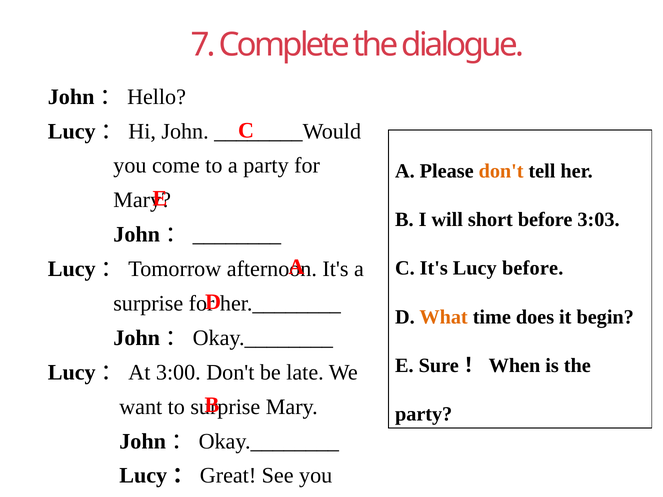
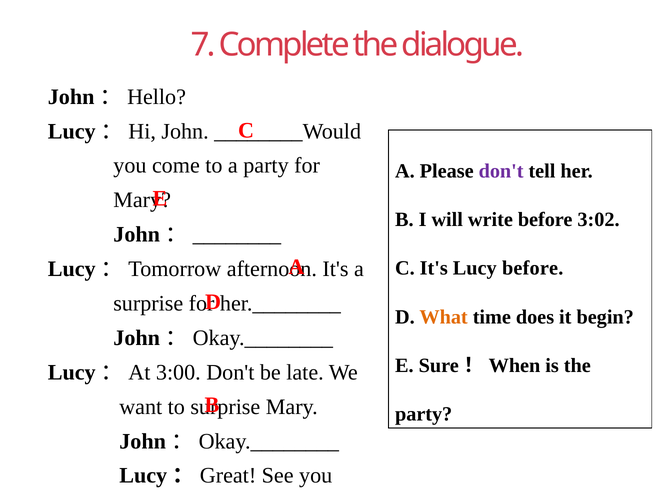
don't at (501, 171) colour: orange -> purple
short: short -> write
3:03: 3:03 -> 3:02
